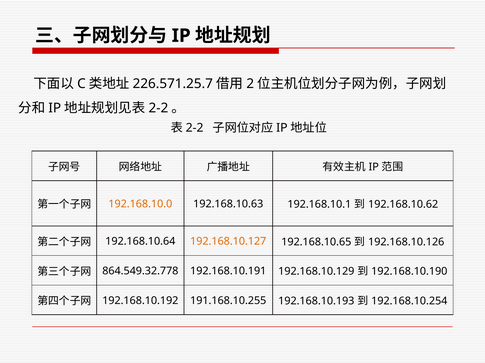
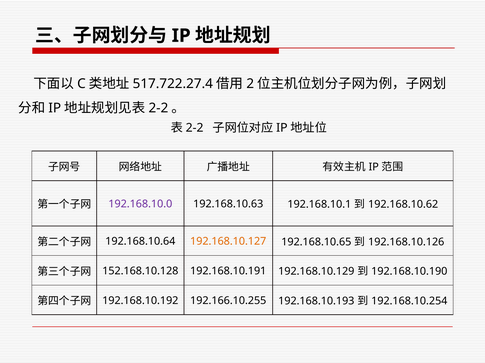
226.571.25.7: 226.571.25.7 -> 517.722.27.4
192.168.10.0 colour: orange -> purple
864.549.32.778: 864.549.32.778 -> 152.168.10.128
191.168.10.255: 191.168.10.255 -> 192.166.10.255
